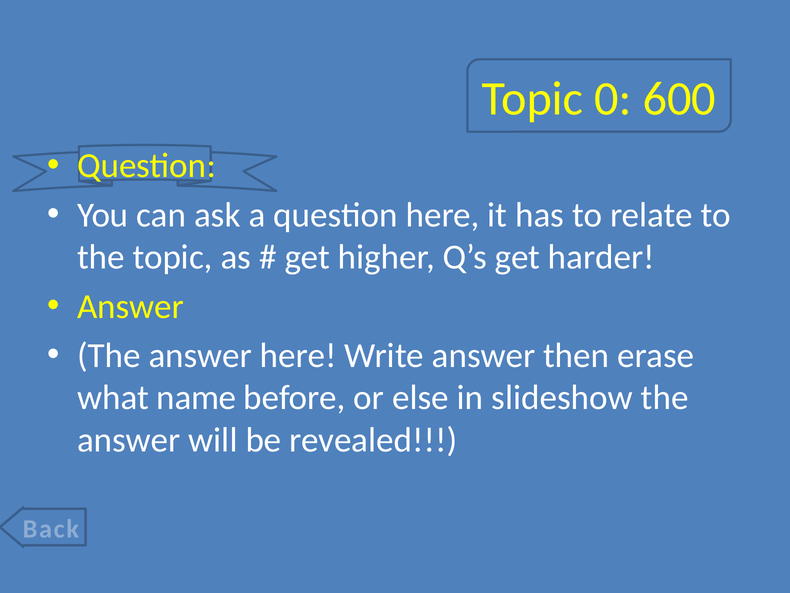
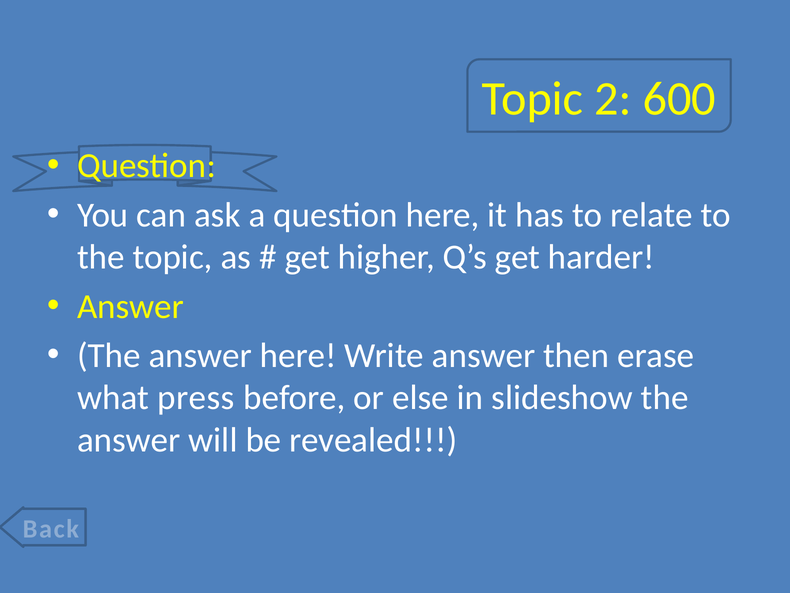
0: 0 -> 2
name: name -> press
